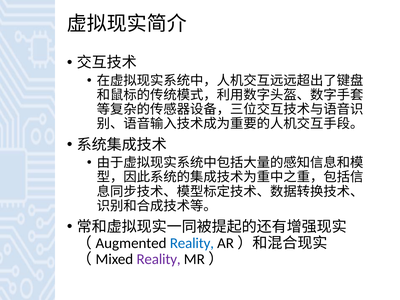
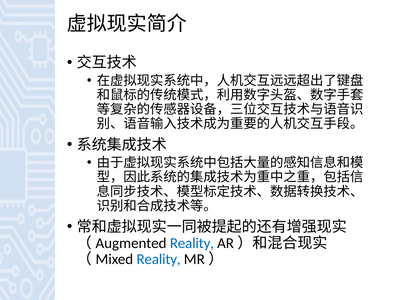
Reality at (159, 259) colour: purple -> blue
